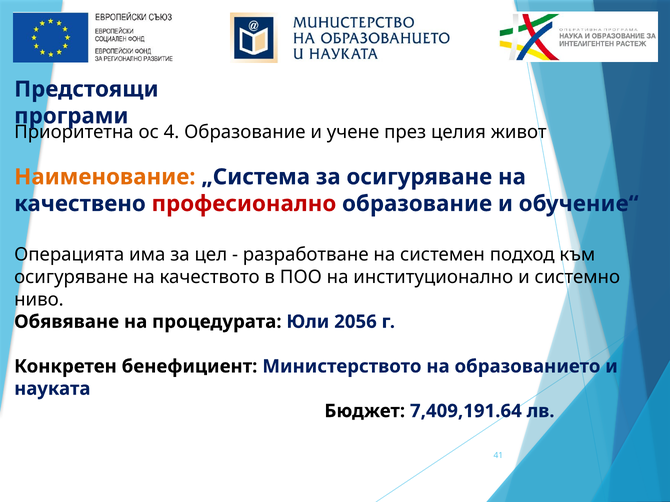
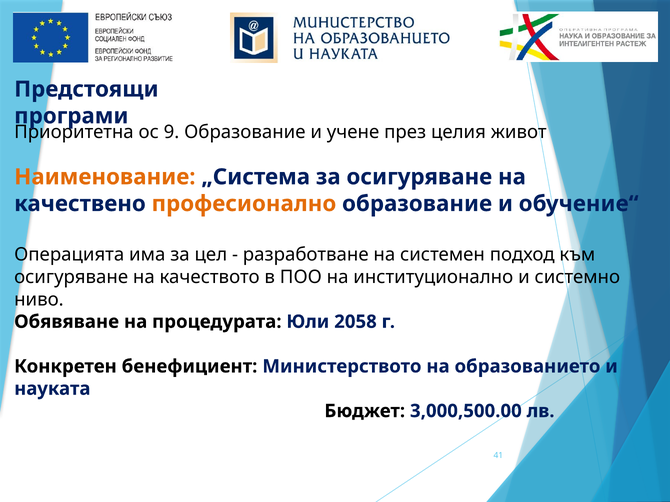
4: 4 -> 9
професионално colour: red -> orange
2056: 2056 -> 2058
7,409,191.64: 7,409,191.64 -> 3,000,500.00
